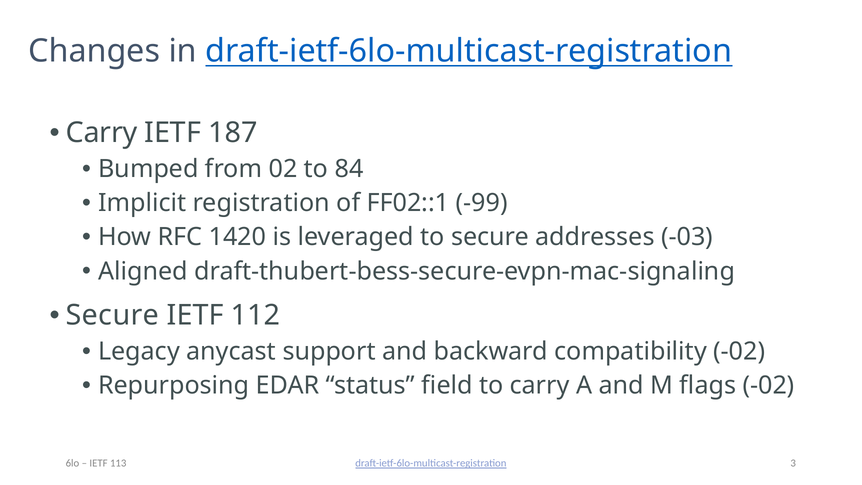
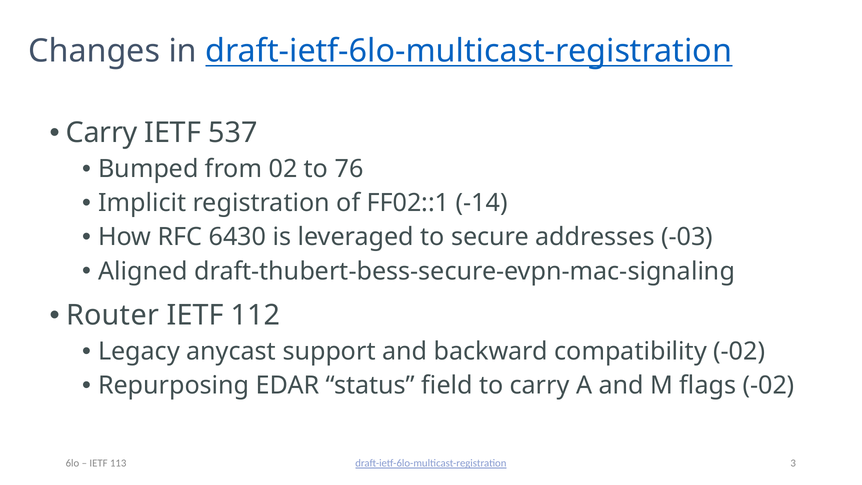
187: 187 -> 537
84: 84 -> 76
-99: -99 -> -14
1420: 1420 -> 6430
Secure at (112, 315): Secure -> Router
